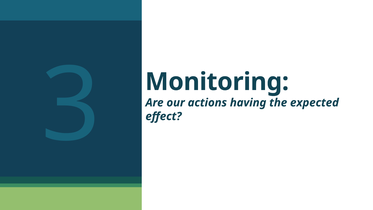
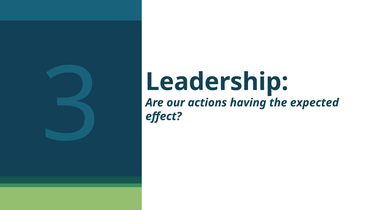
Monitoring: Monitoring -> Leadership
